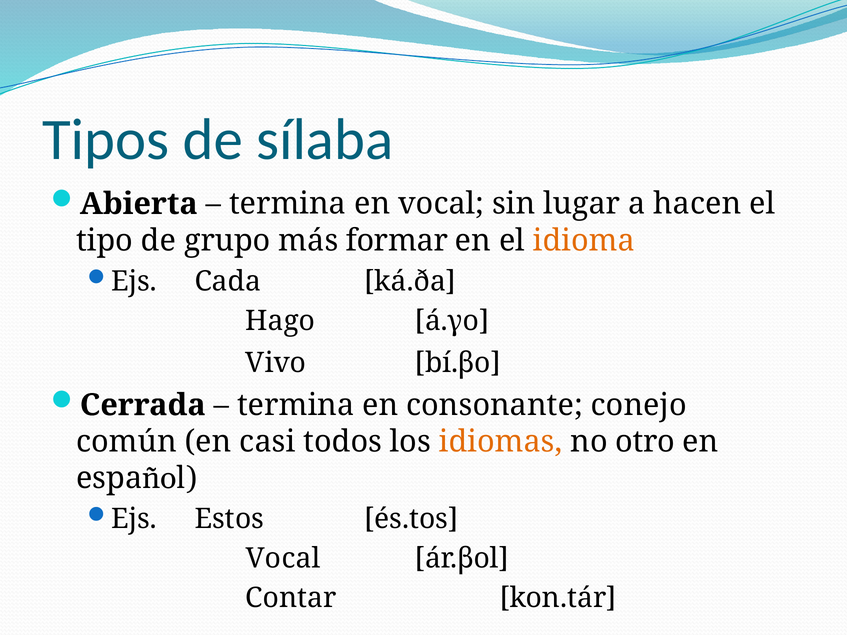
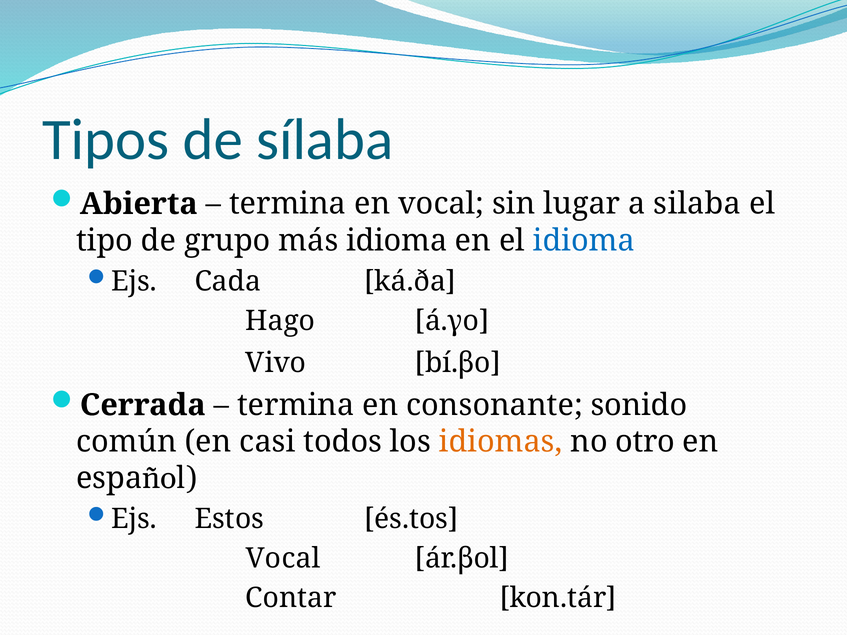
hacen: hacen -> silaba
más formar: formar -> idioma
idioma at (584, 241) colour: orange -> blue
conejo: conejo -> sonido
